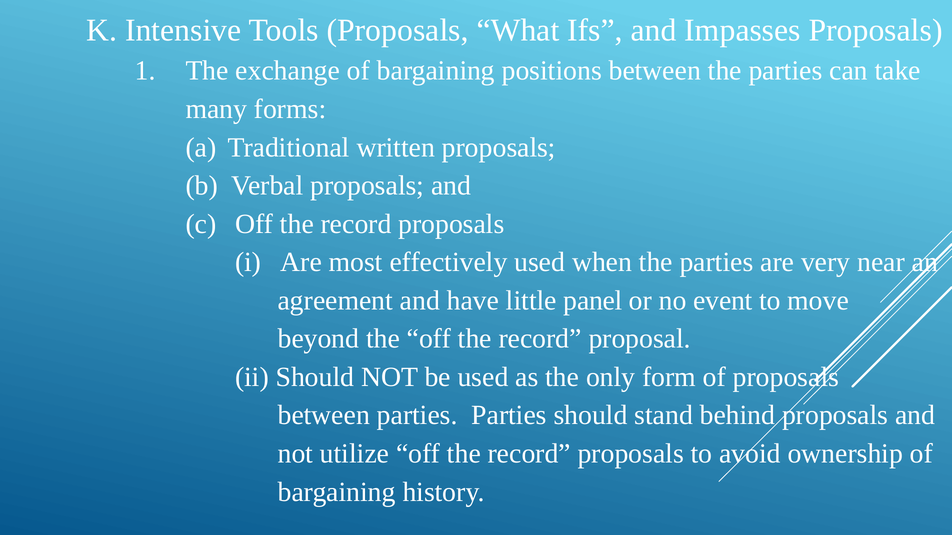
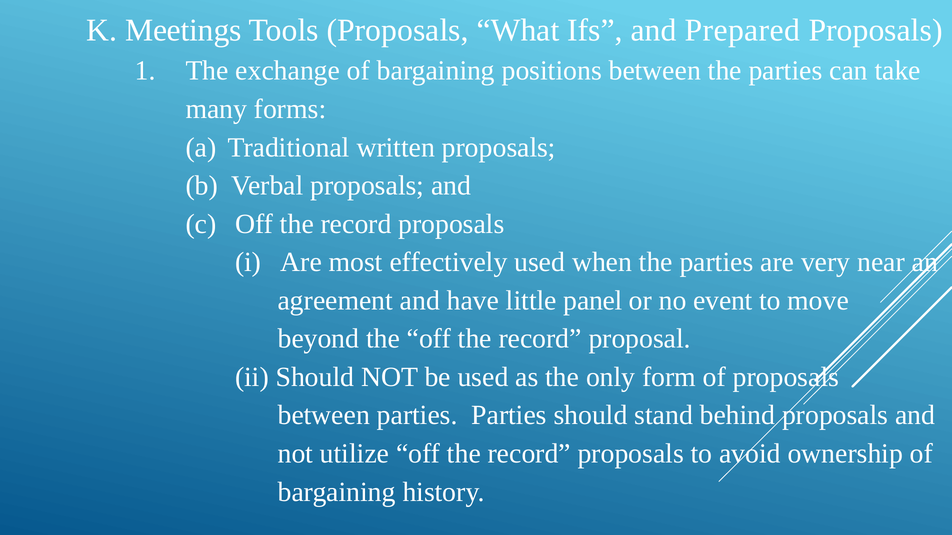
Intensive: Intensive -> Meetings
Impasses: Impasses -> Prepared
